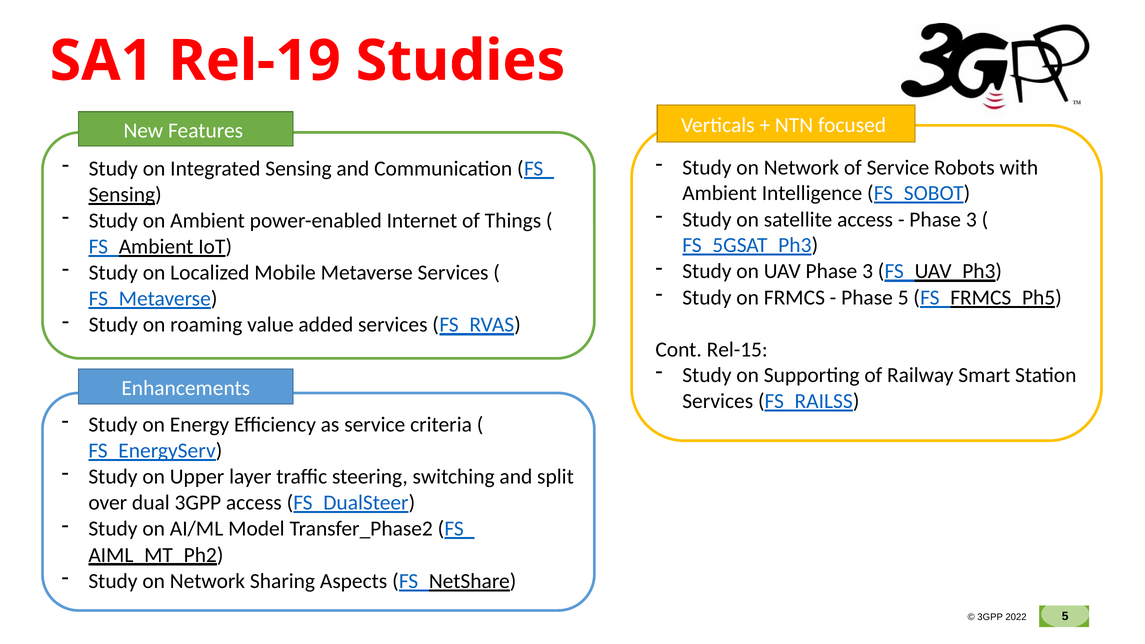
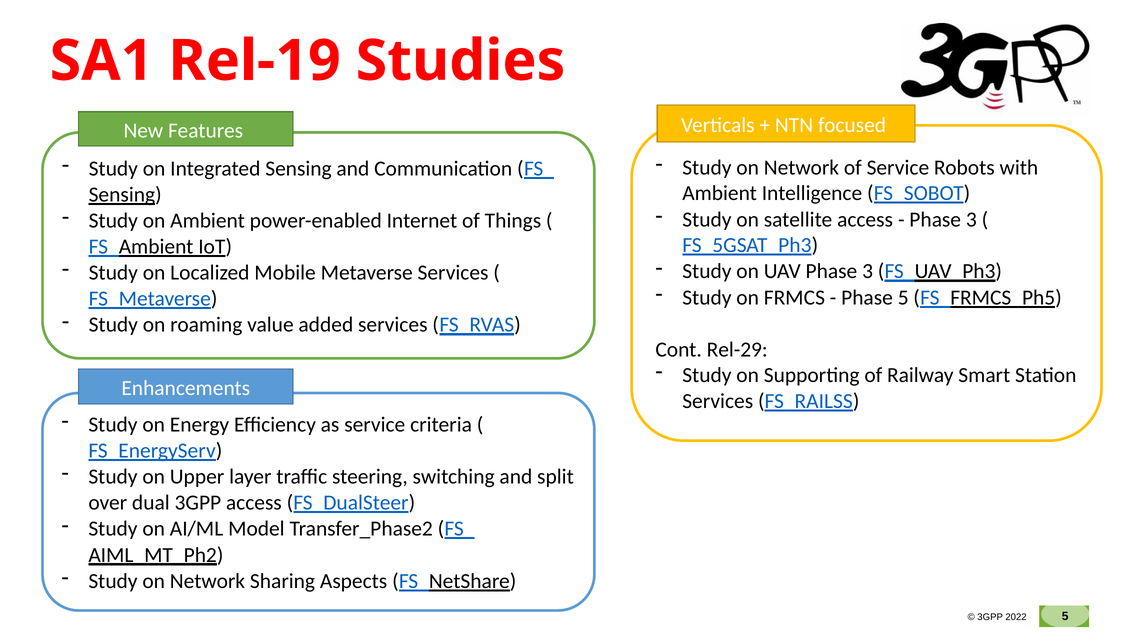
Rel-15: Rel-15 -> Rel-29
